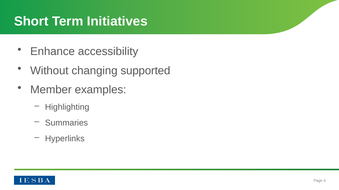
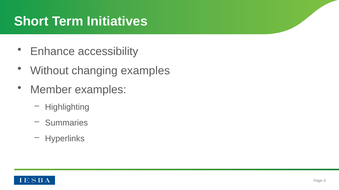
changing supported: supported -> examples
